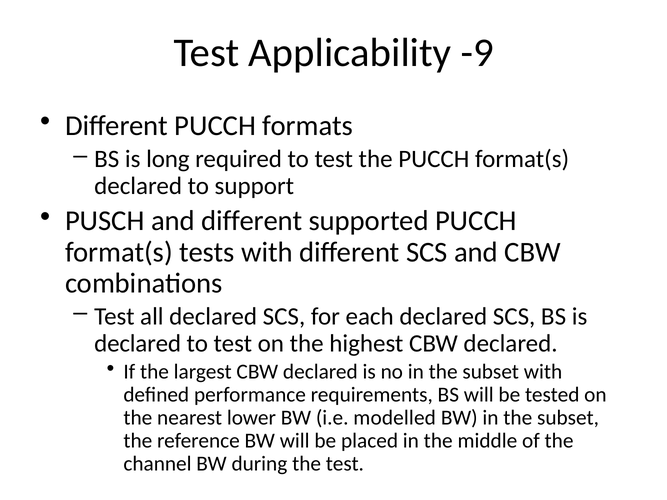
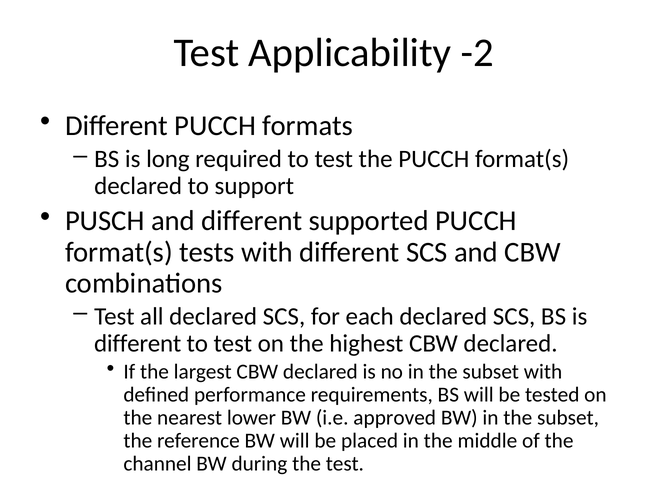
-9: -9 -> -2
declared at (138, 343): declared -> different
modelled: modelled -> approved
